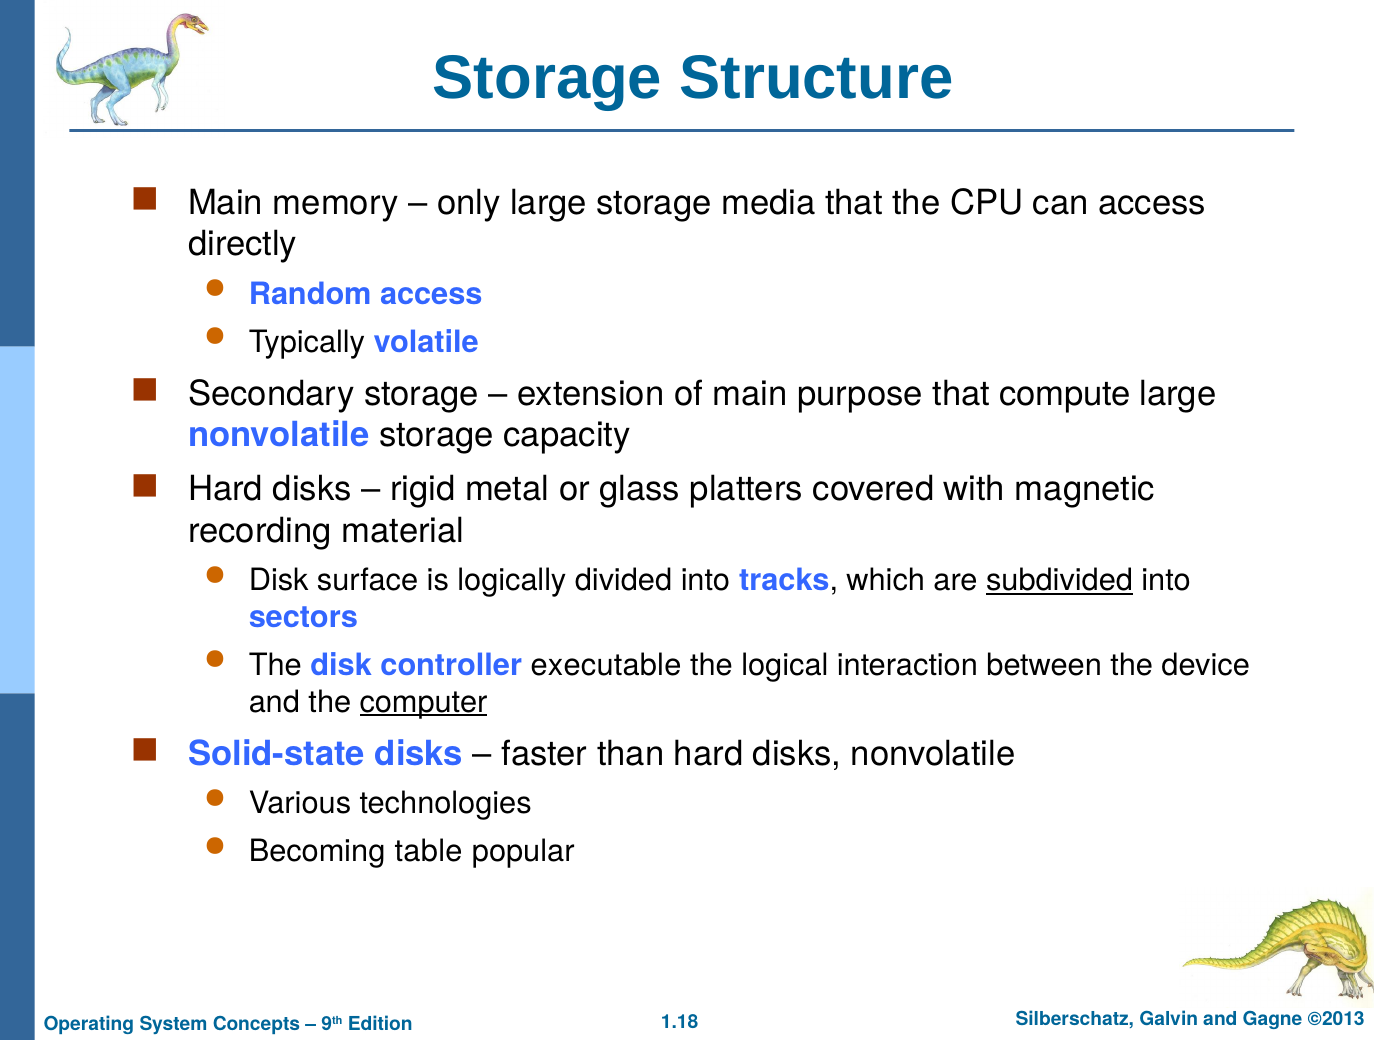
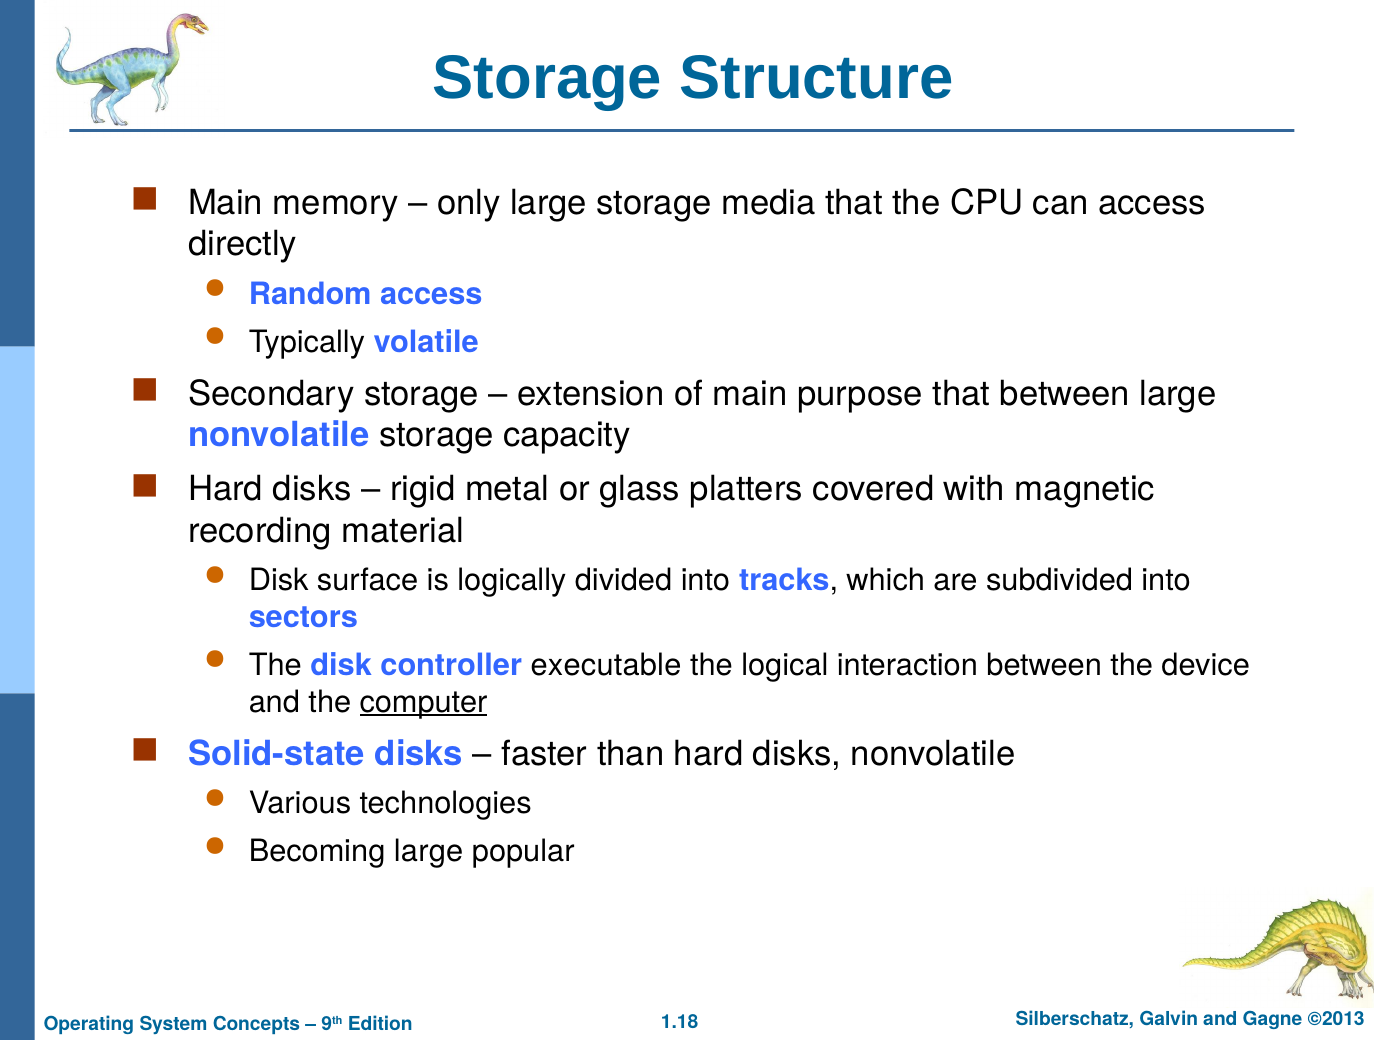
that compute: compute -> between
subdivided underline: present -> none
Becoming table: table -> large
